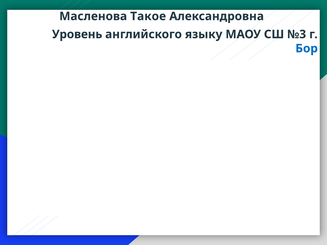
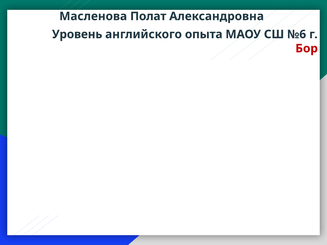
Такое: Такое -> Полат
языку: языку -> опыта
№3: №3 -> №6
Бор colour: blue -> red
